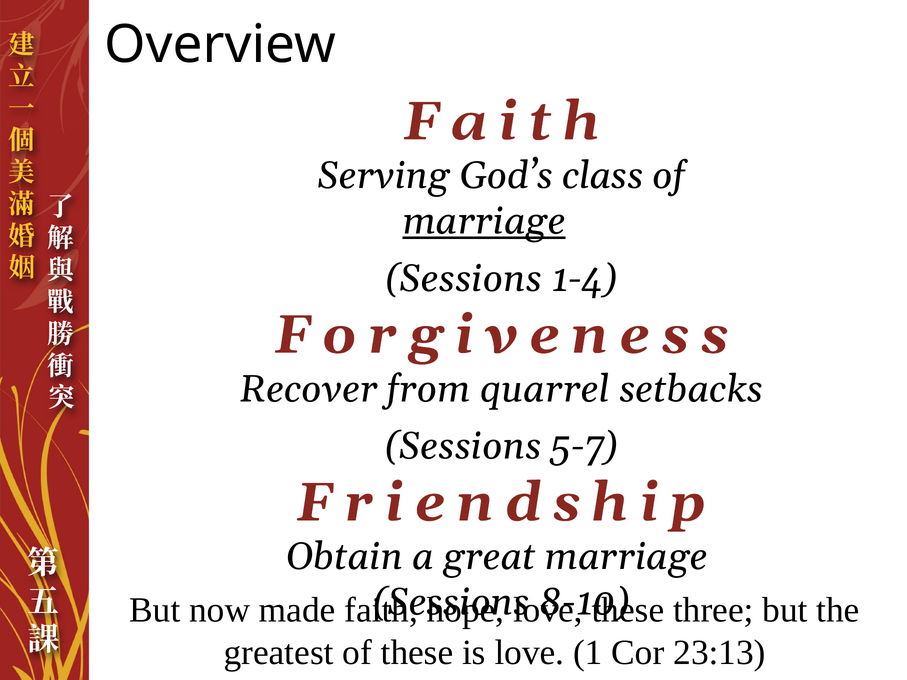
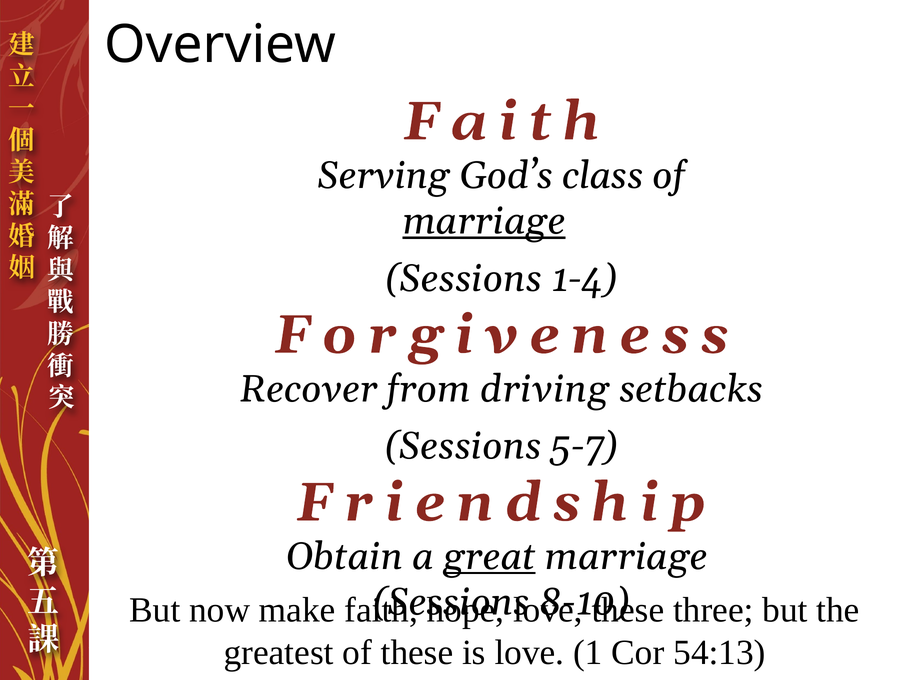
quarrel: quarrel -> driving
great underline: none -> present
made: made -> make
23:13: 23:13 -> 54:13
